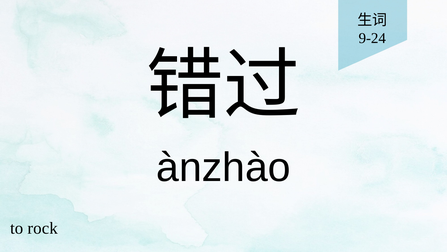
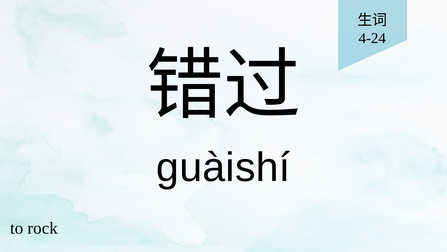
9-24: 9-24 -> 4-24
ànzhào: ànzhào -> guàishí
